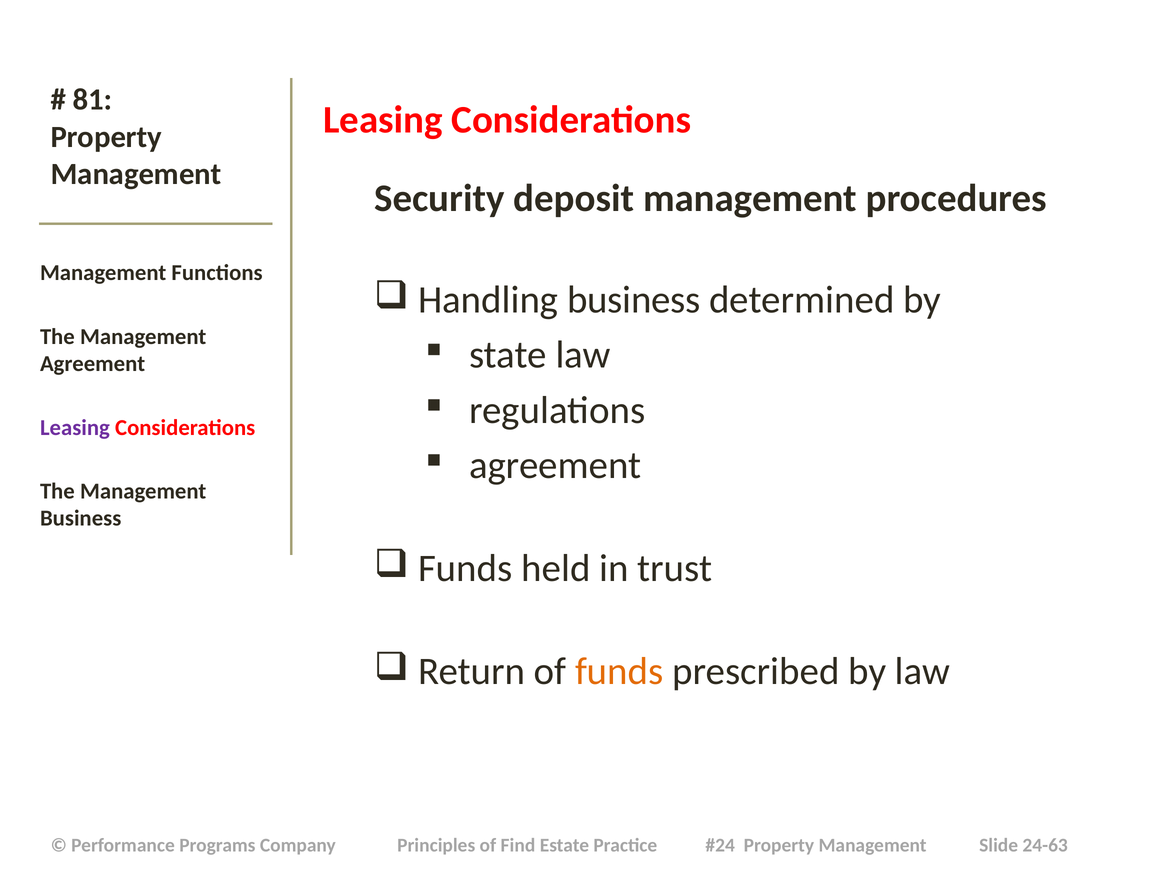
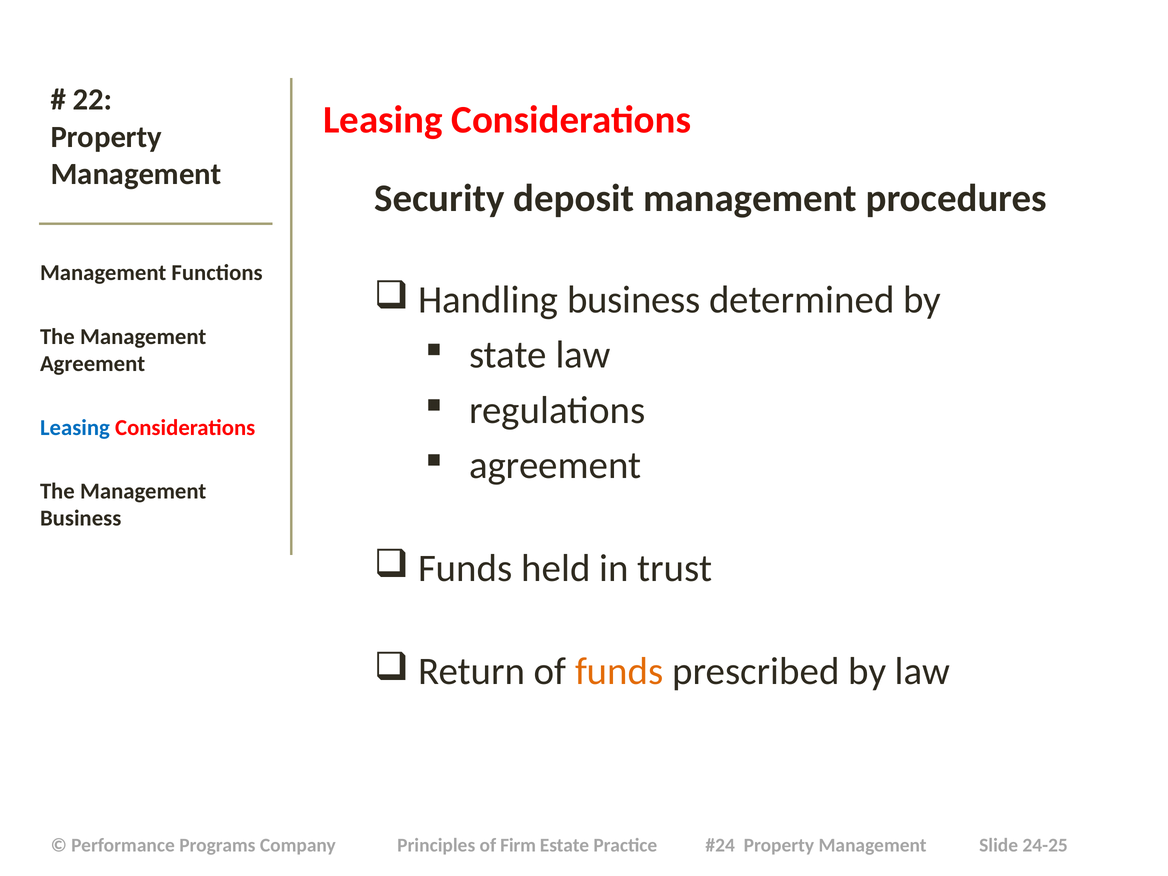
81: 81 -> 22
Leasing at (75, 428) colour: purple -> blue
Find: Find -> Firm
24-63: 24-63 -> 24-25
